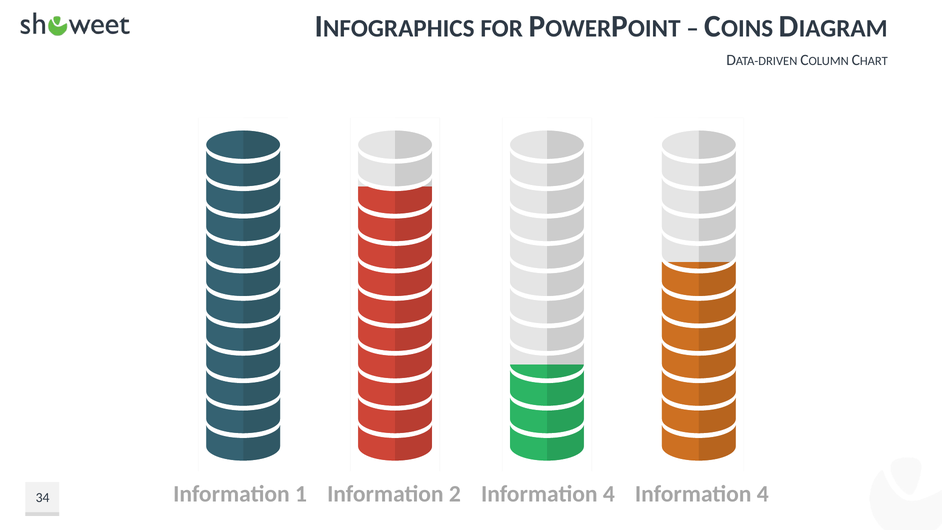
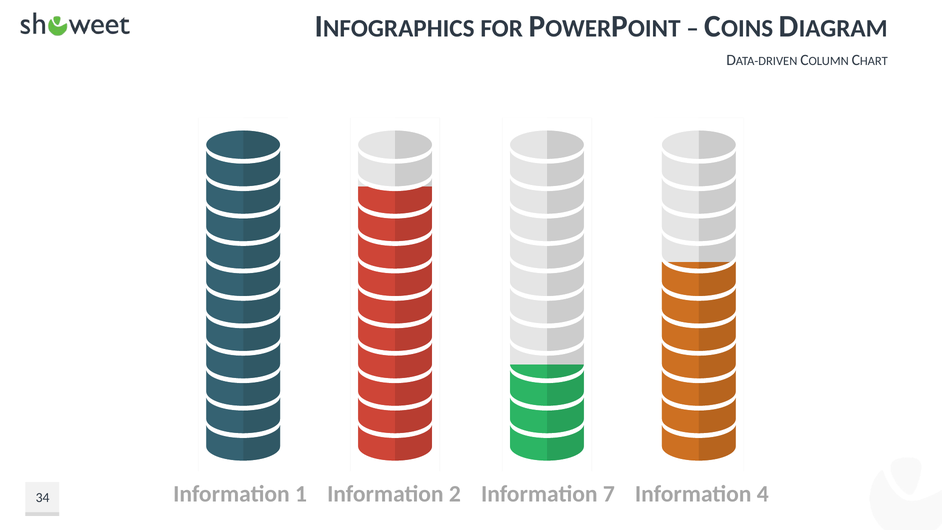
2 Information 4: 4 -> 7
